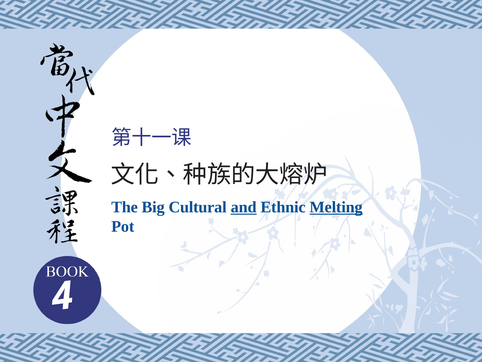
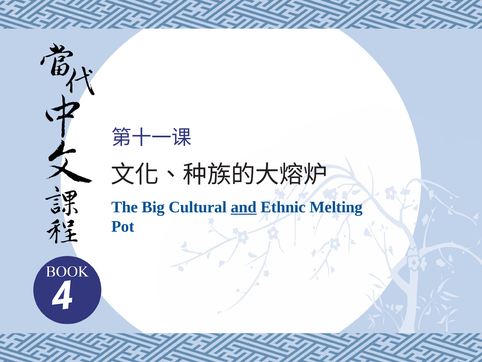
Melting underline: present -> none
